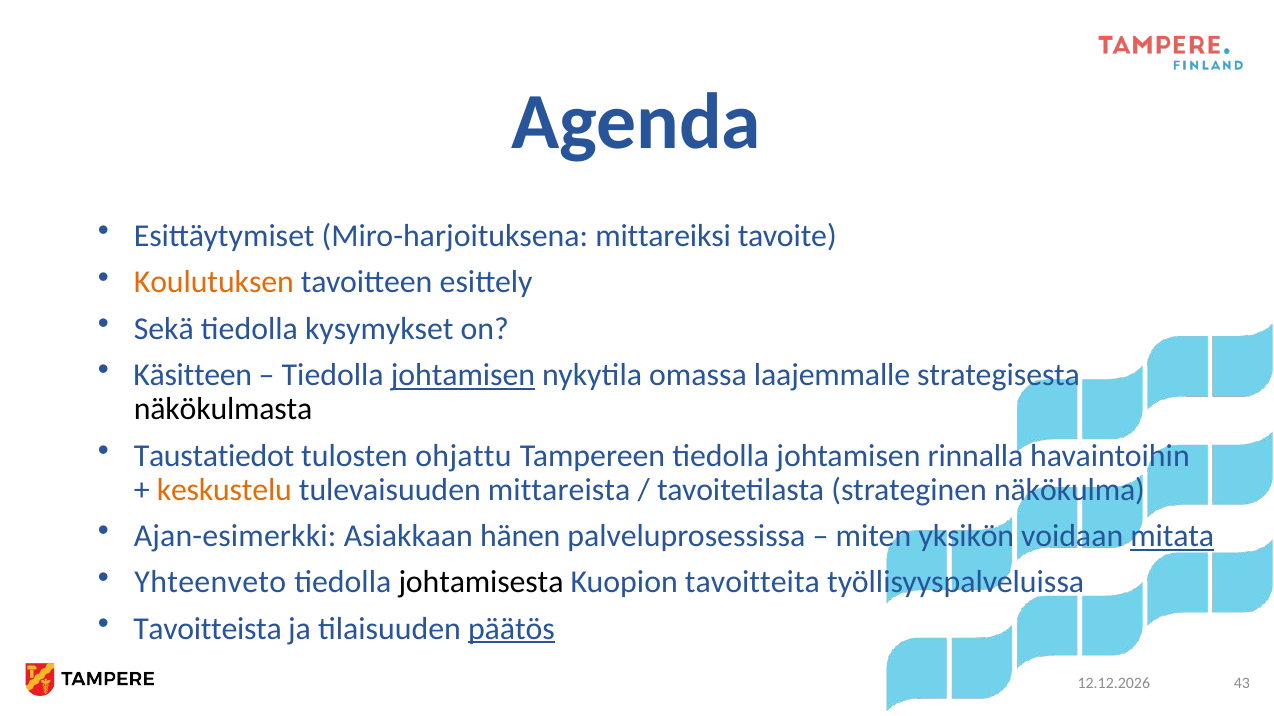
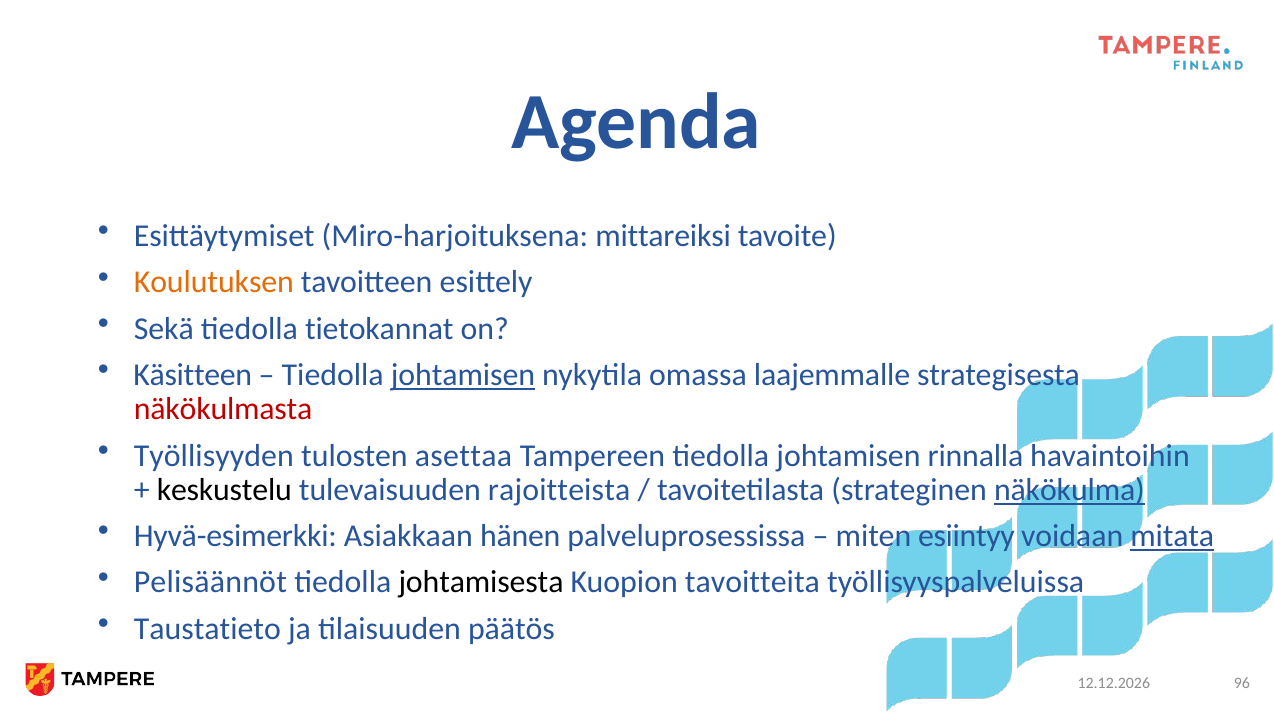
kysymykset: kysymykset -> tietokannat
näkökulmasta colour: black -> red
Taustatiedot: Taustatiedot -> Työllisyyden
ohjattu: ohjattu -> asettaa
keskustelu colour: orange -> black
mittareista: mittareista -> rajoitteista
näkökulma underline: none -> present
Ajan-esimerkki: Ajan-esimerkki -> Hyvä-esimerkki
yksikön: yksikön -> esiintyy
Yhteenveto: Yhteenveto -> Pelisäännöt
Tavoitteista: Tavoitteista -> Taustatieto
päätös underline: present -> none
43: 43 -> 96
